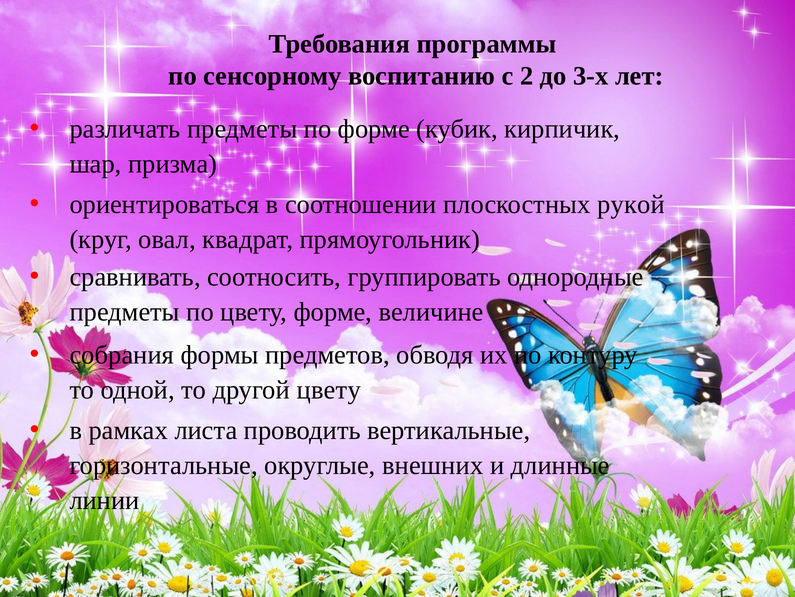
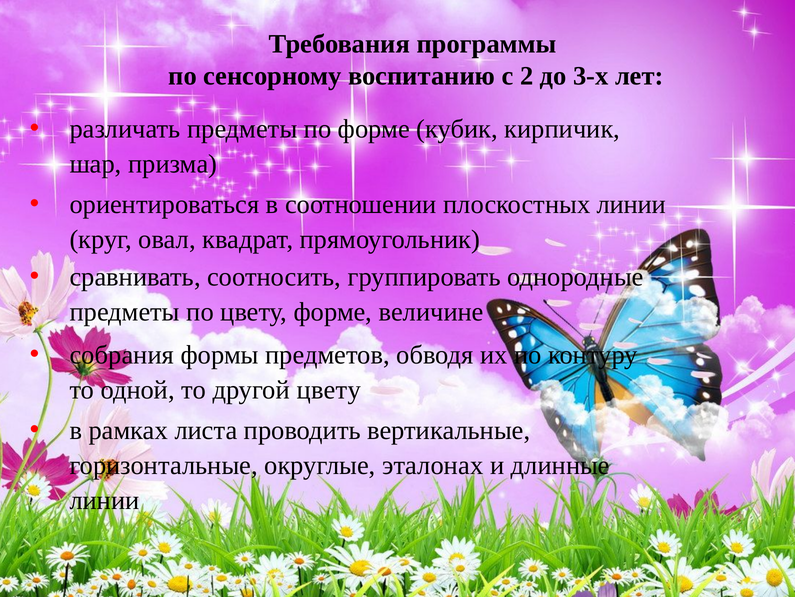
плоскостных рукой: рукой -> линии
внешних: внешних -> эталонах
